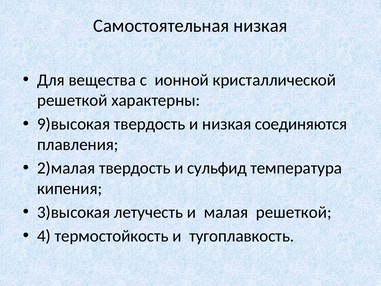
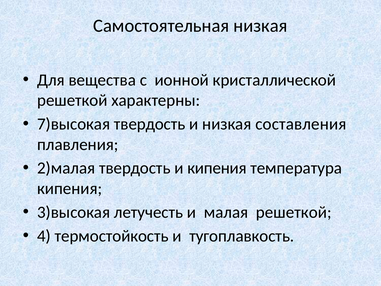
9)высокая: 9)высокая -> 7)высокая
соединяются: соединяются -> составления
и сульфид: сульфид -> кипения
